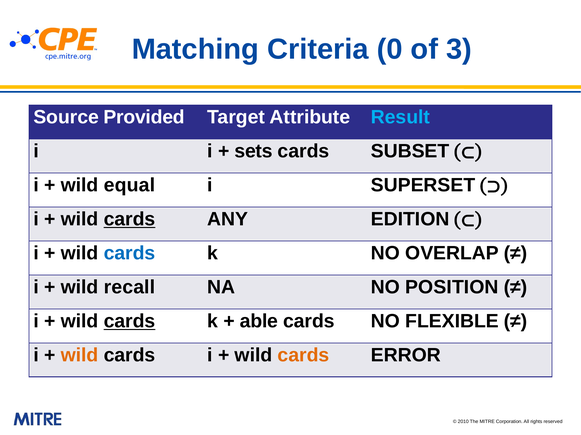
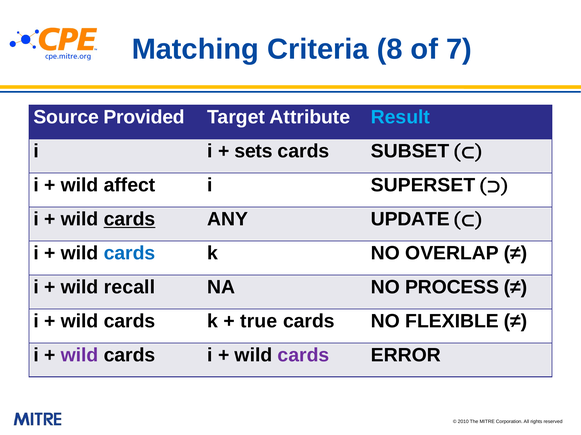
0: 0 -> 8
3: 3 -> 7
equal: equal -> affect
EDITION: EDITION -> UPDATE
POSITION: POSITION -> PROCESS
cards at (130, 322) underline: present -> none
able: able -> true
wild at (80, 356) colour: orange -> purple
cards at (303, 356) colour: orange -> purple
